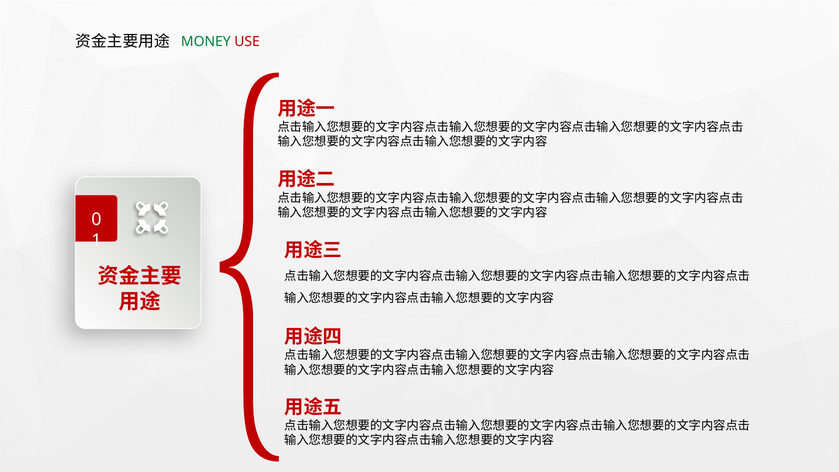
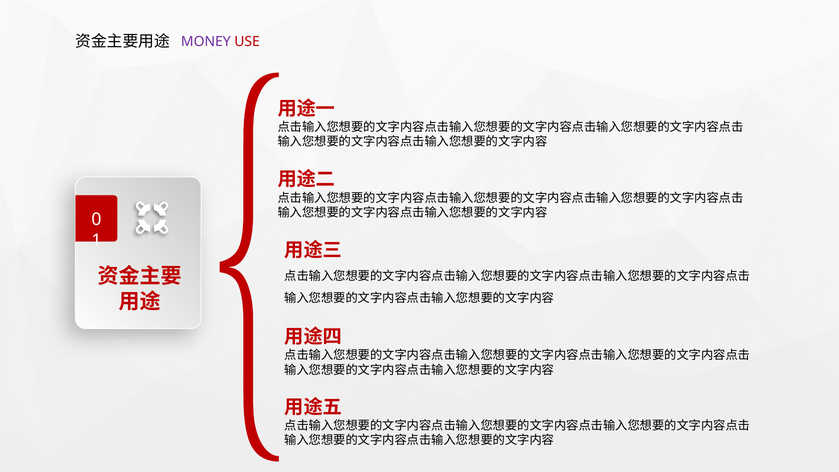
MONEY colour: green -> purple
